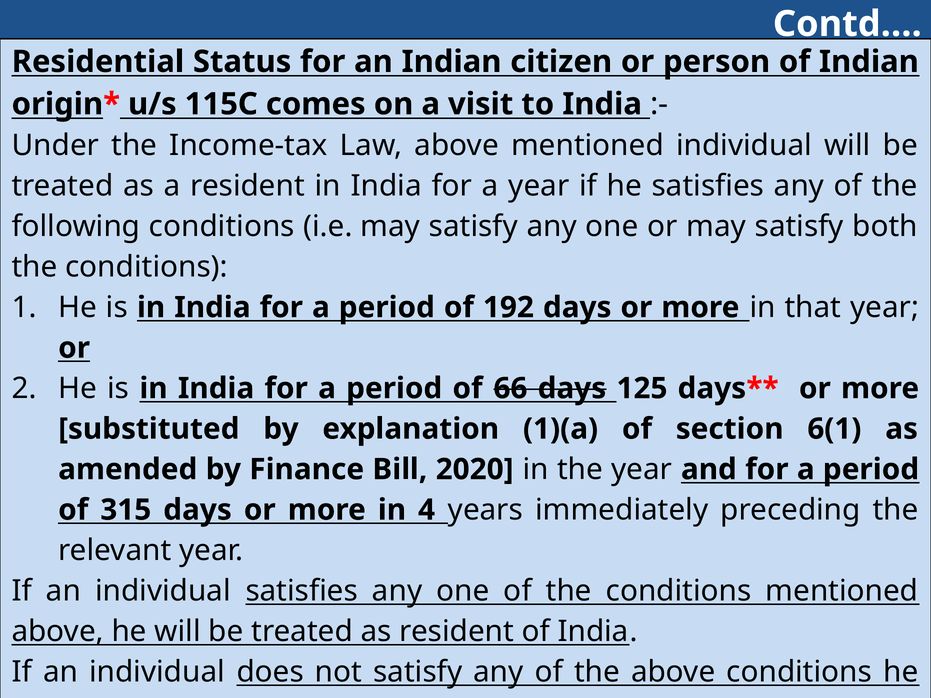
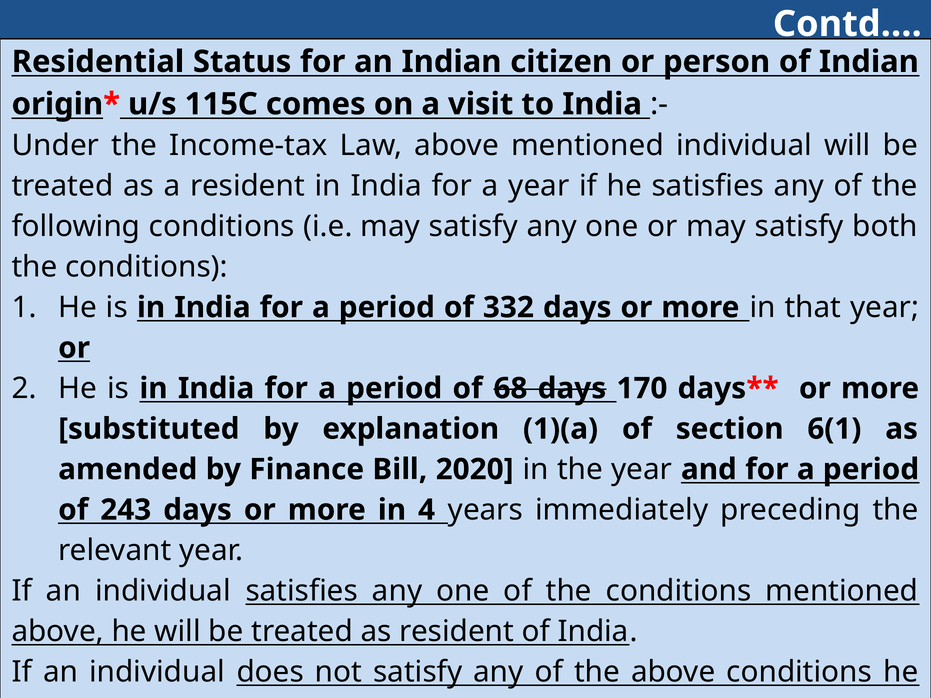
192: 192 -> 332
66: 66 -> 68
125: 125 -> 170
315: 315 -> 243
